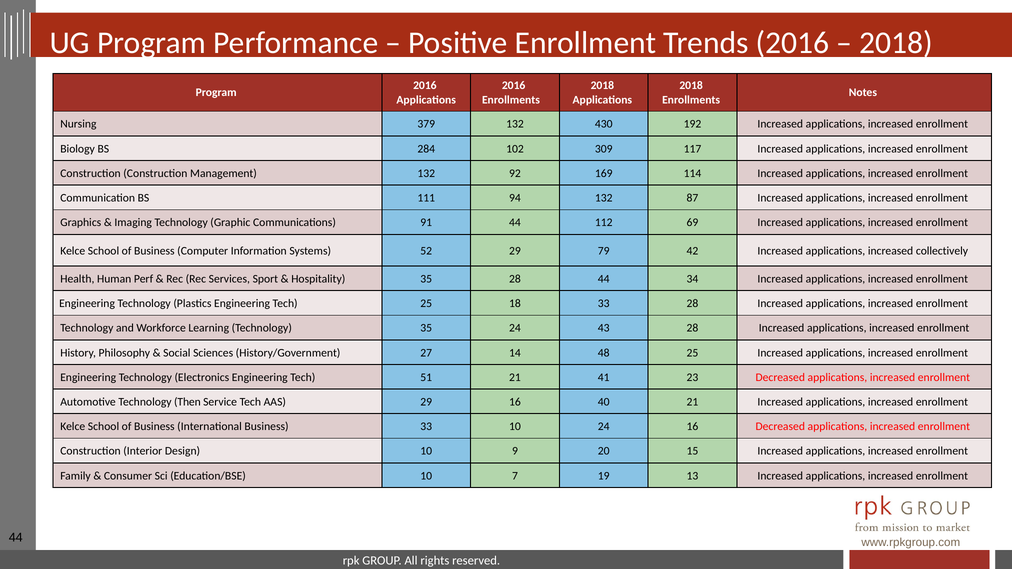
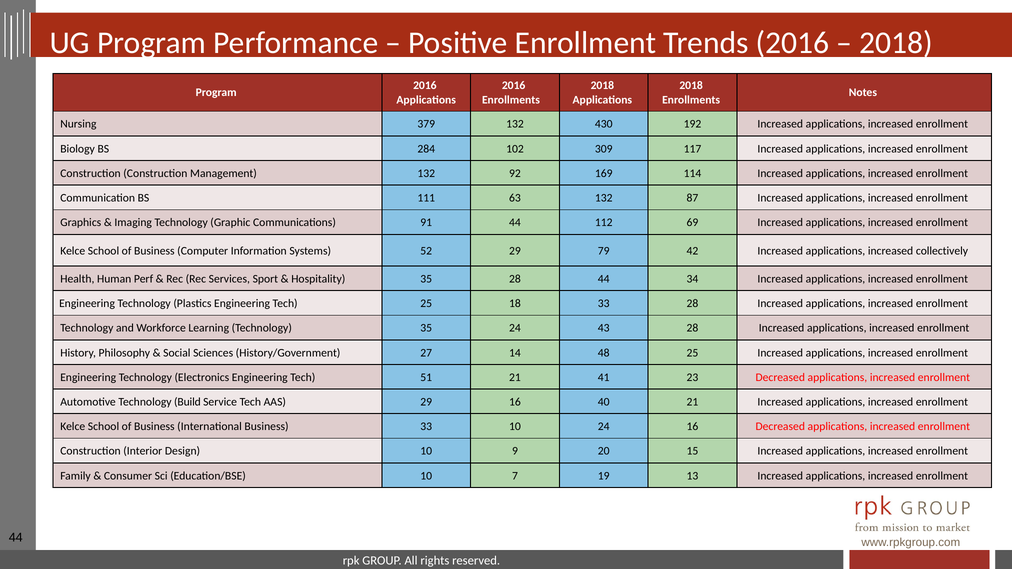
94: 94 -> 63
Then: Then -> Build
